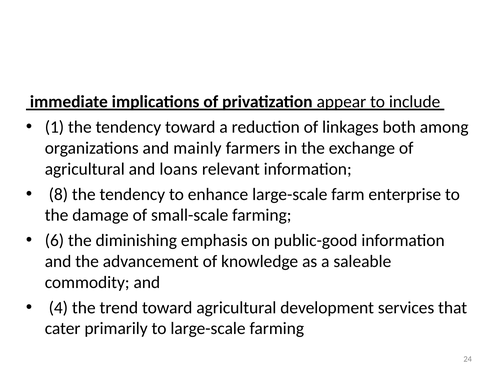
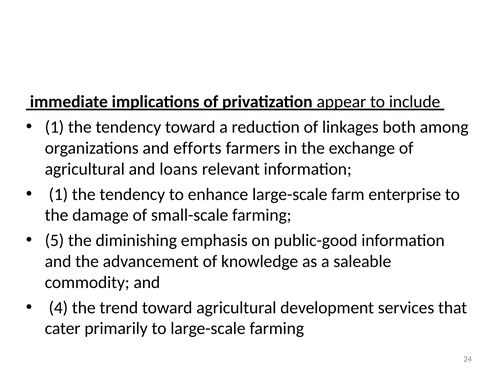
mainly: mainly -> efforts
8 at (58, 195): 8 -> 1
6: 6 -> 5
